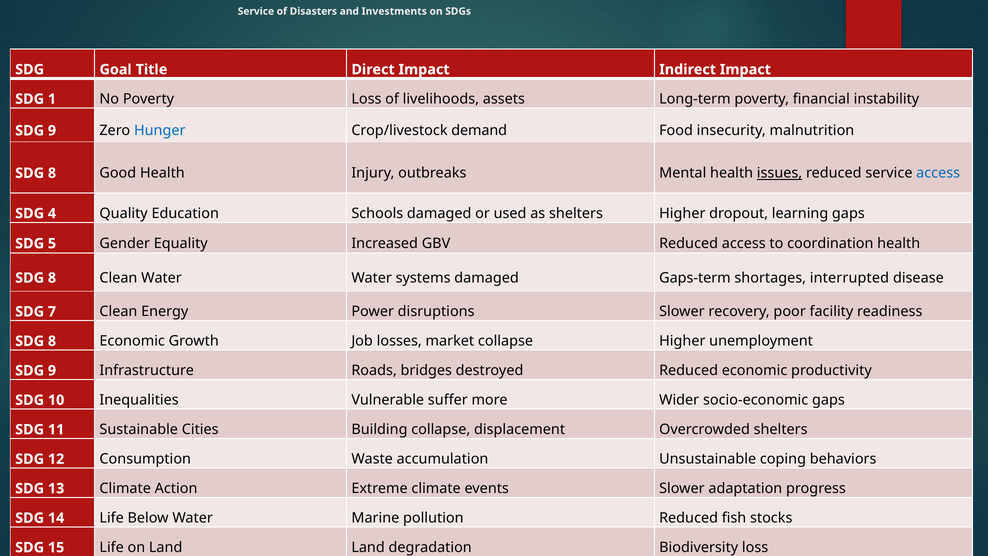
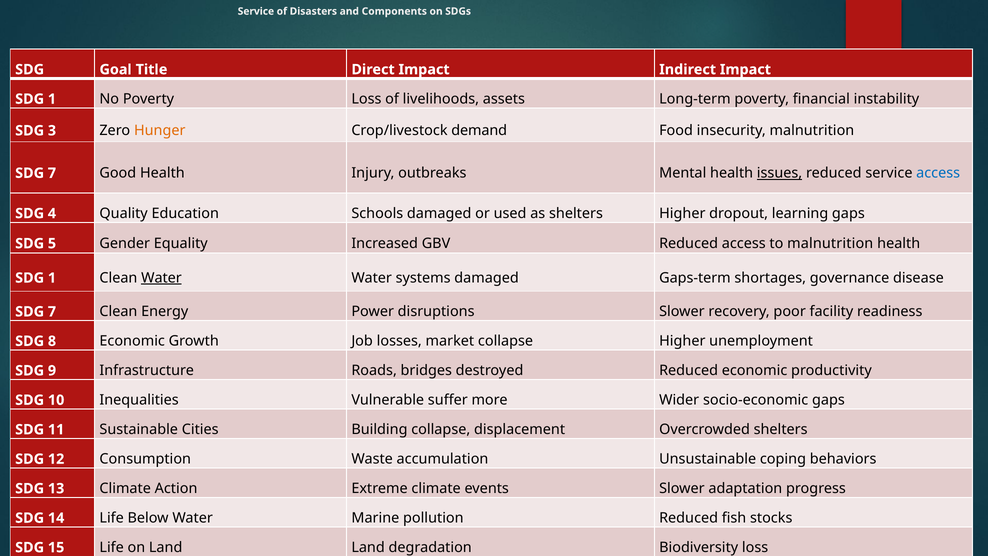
and Investments: Investments -> Components
9 at (52, 131): 9 -> 3
Hunger colour: blue -> orange
8 at (52, 173): 8 -> 7
to coordination: coordination -> malnutrition
8 at (52, 278): 8 -> 1
Water at (161, 278) underline: none -> present
shortages interrupted: interrupted -> governance
